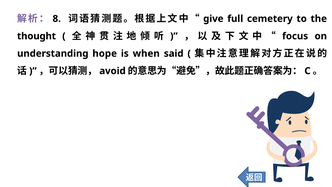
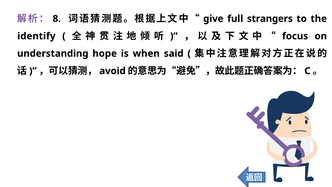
cemetery: cemetery -> strangers
thought: thought -> identify
